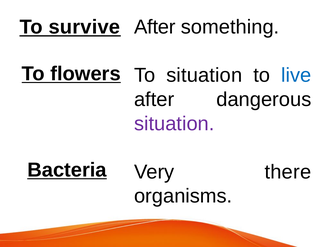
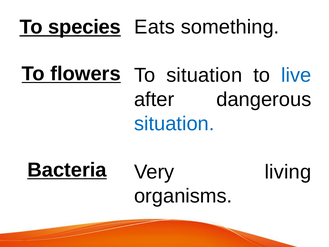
survive: survive -> species
After at (155, 27): After -> Eats
situation at (174, 124) colour: purple -> blue
there: there -> living
